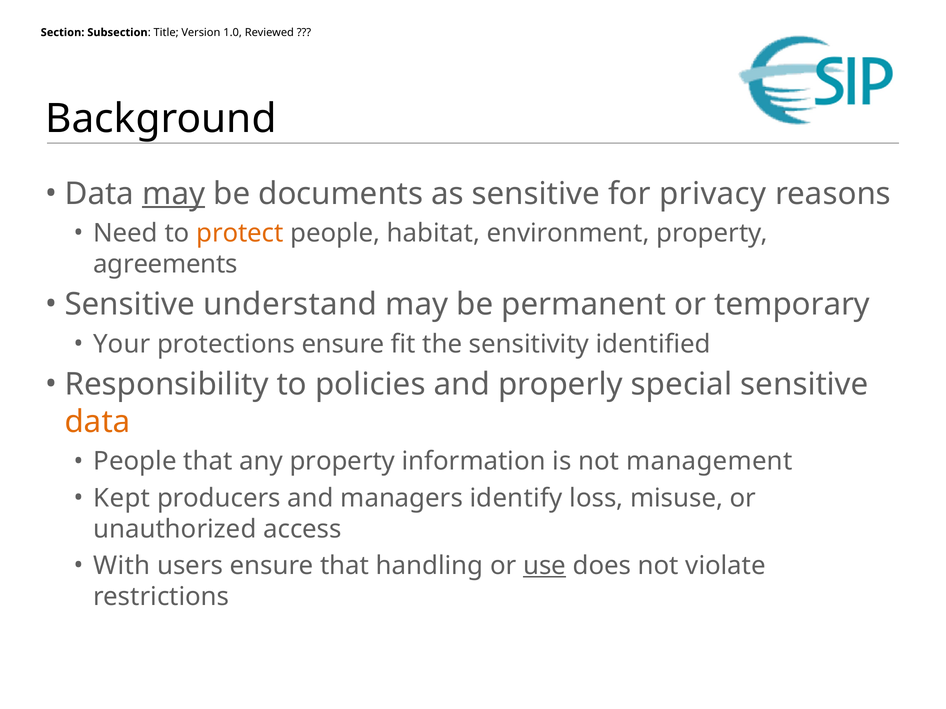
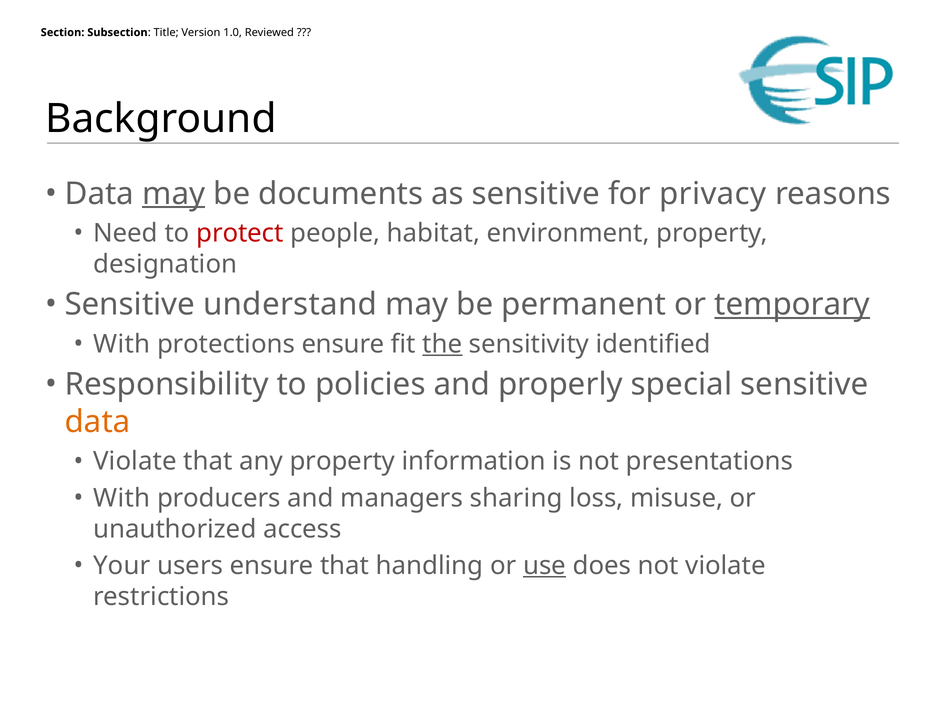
protect colour: orange -> red
agreements: agreements -> designation
temporary underline: none -> present
Your at (122, 344): Your -> With
the underline: none -> present
People at (135, 462): People -> Violate
management: management -> presentations
Kept at (122, 498): Kept -> With
identify: identify -> sharing
With: With -> Your
